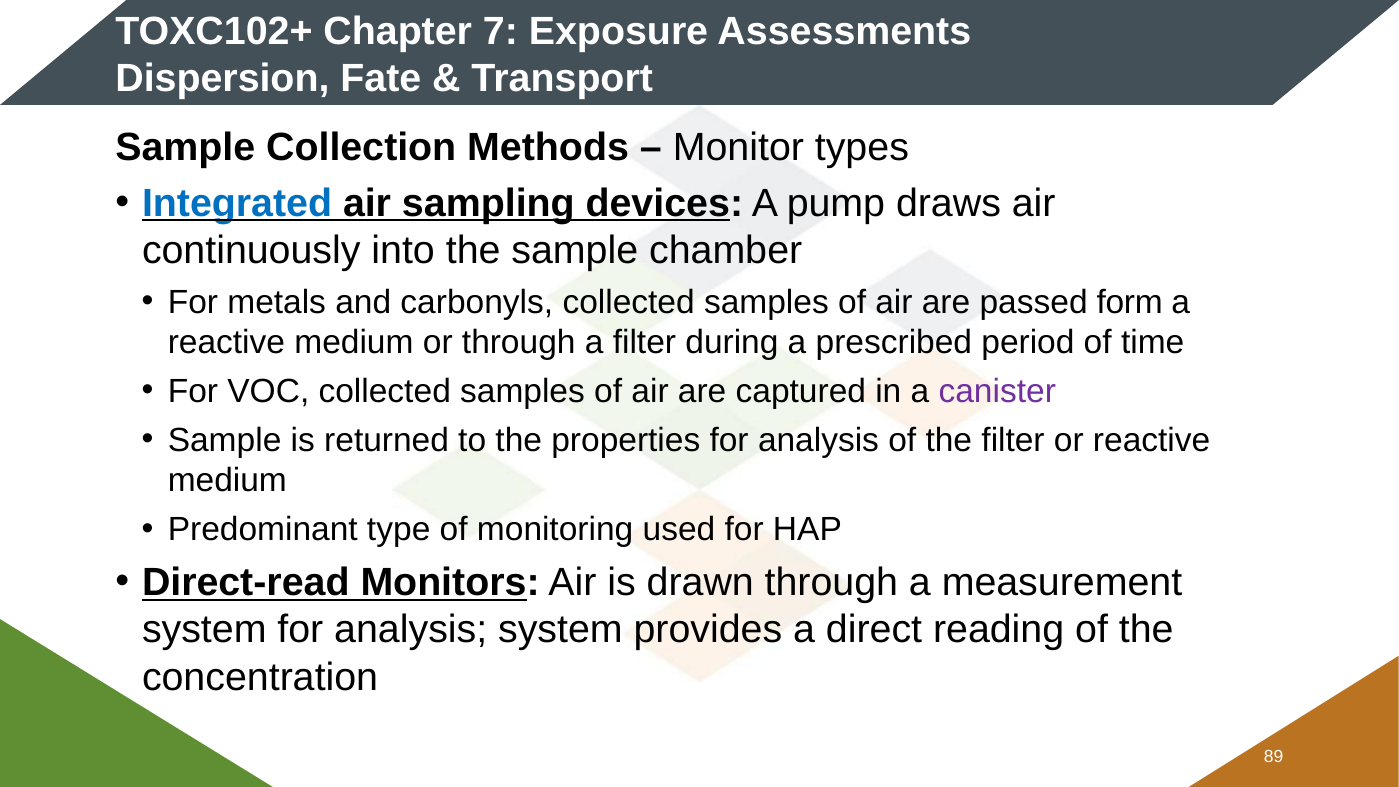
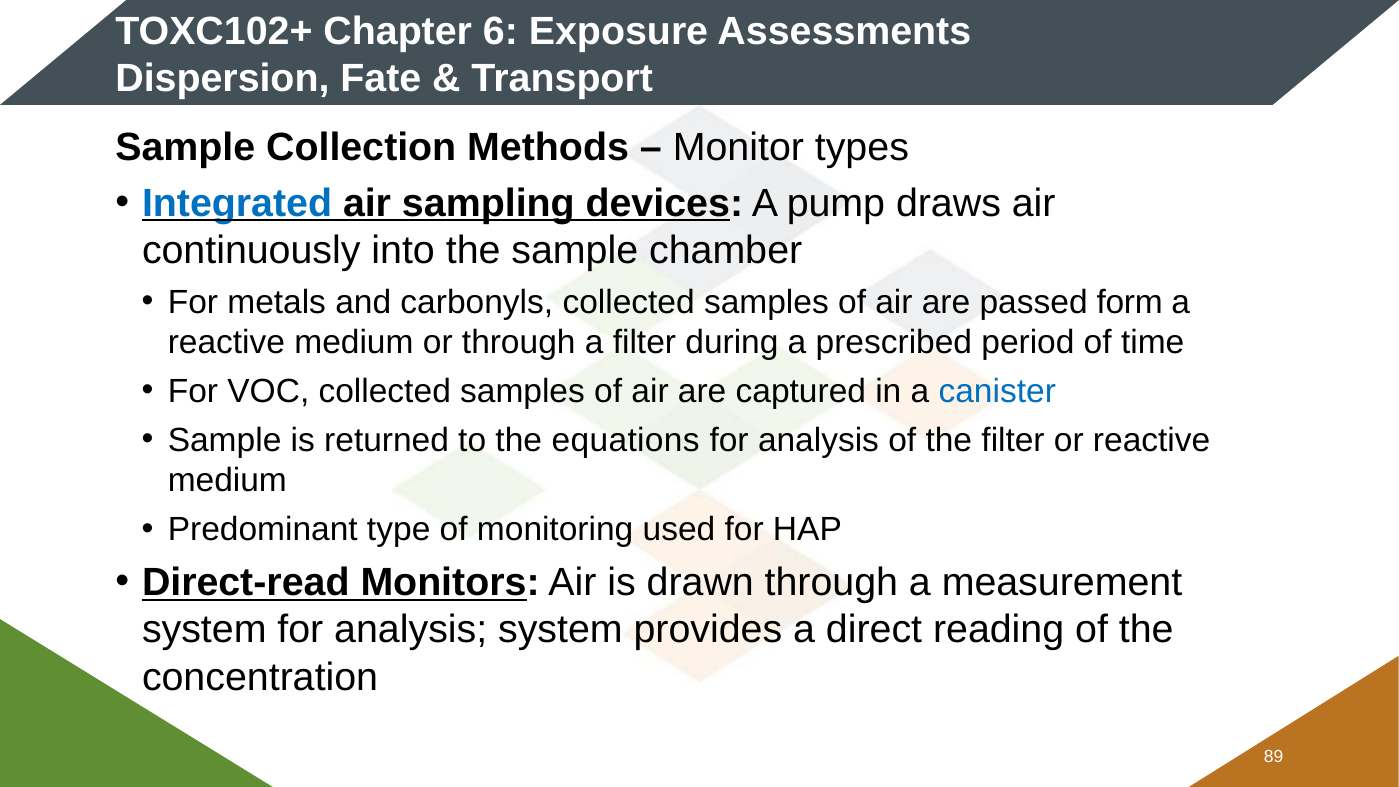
7: 7 -> 6
canister colour: purple -> blue
properties: properties -> equations
